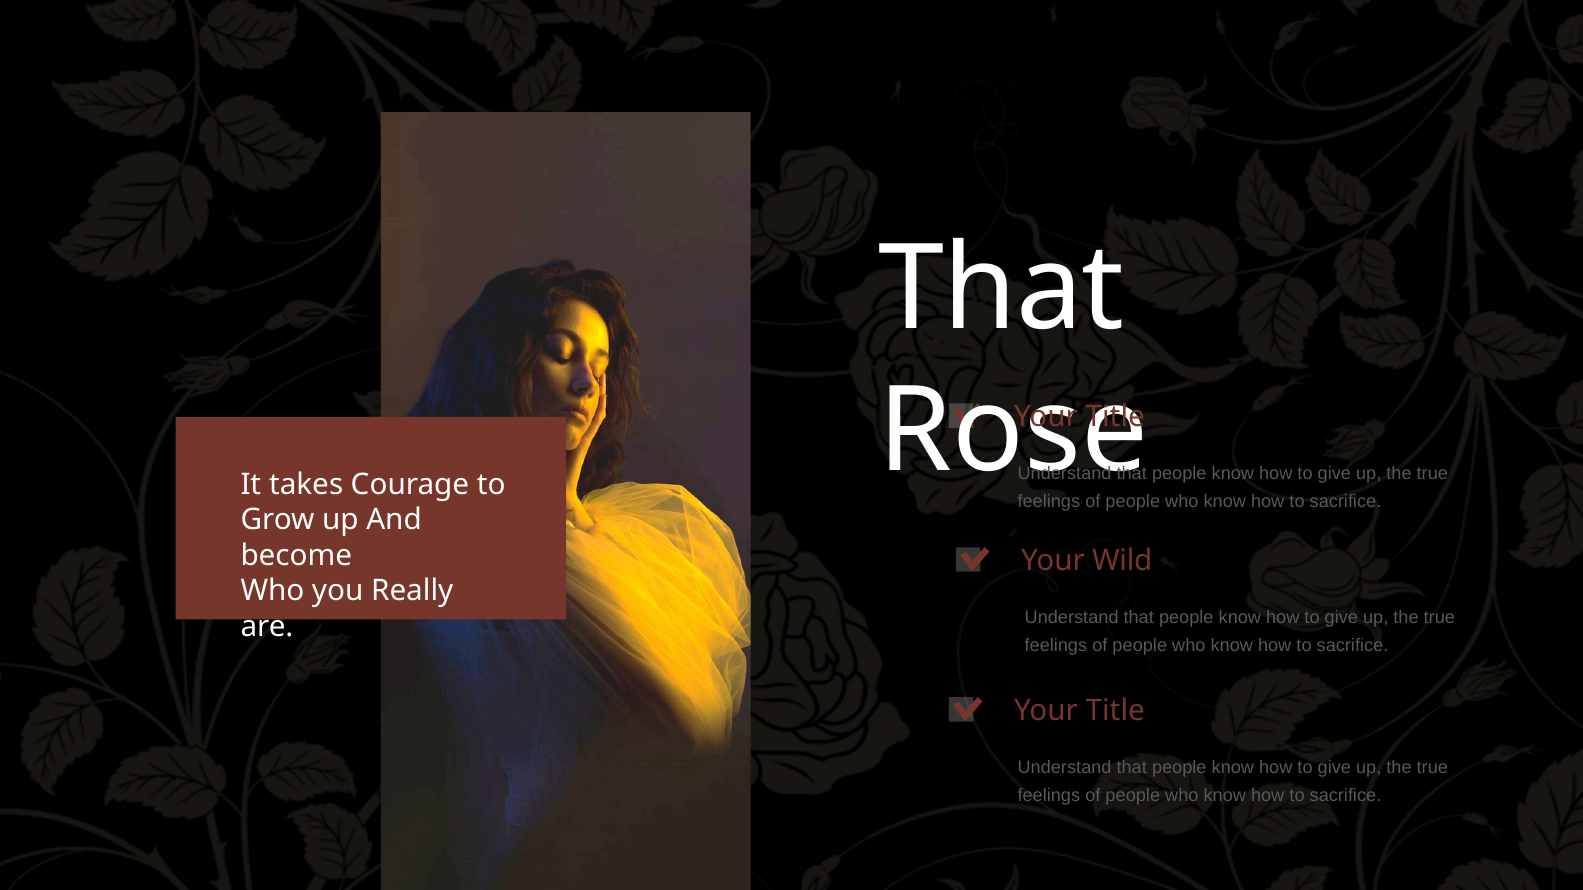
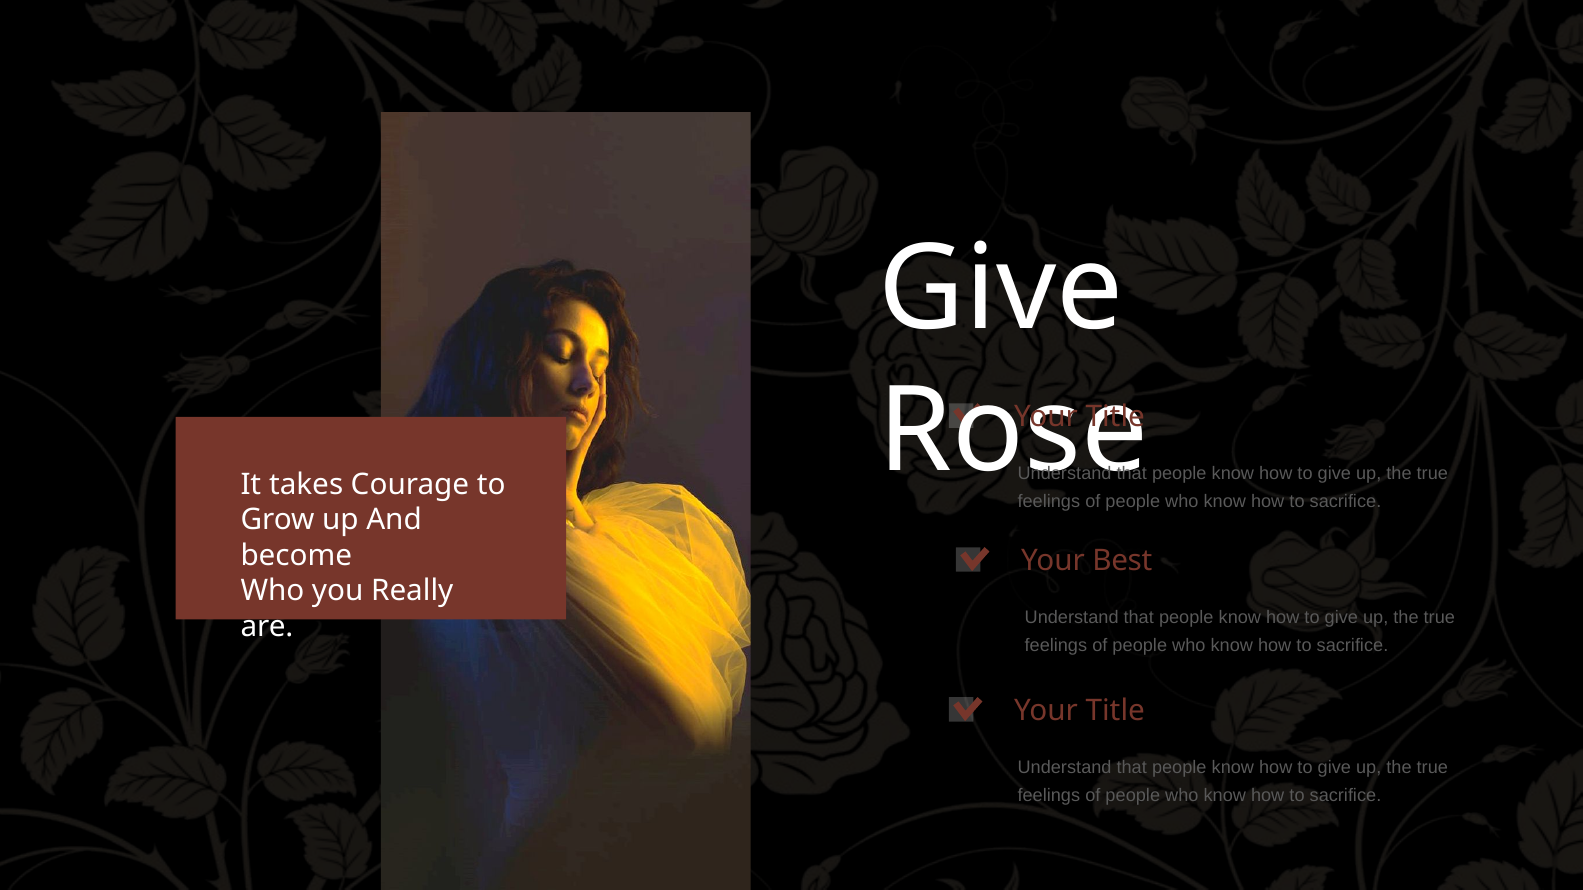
That at (1002, 290): That -> Give
Wild: Wild -> Best
